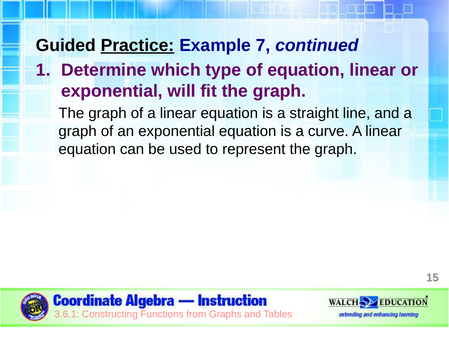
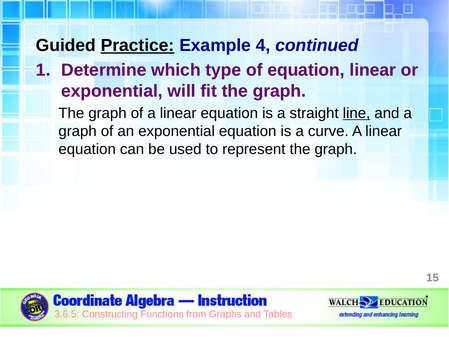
7: 7 -> 4
line underline: none -> present
3.6.1: 3.6.1 -> 3.6.5
